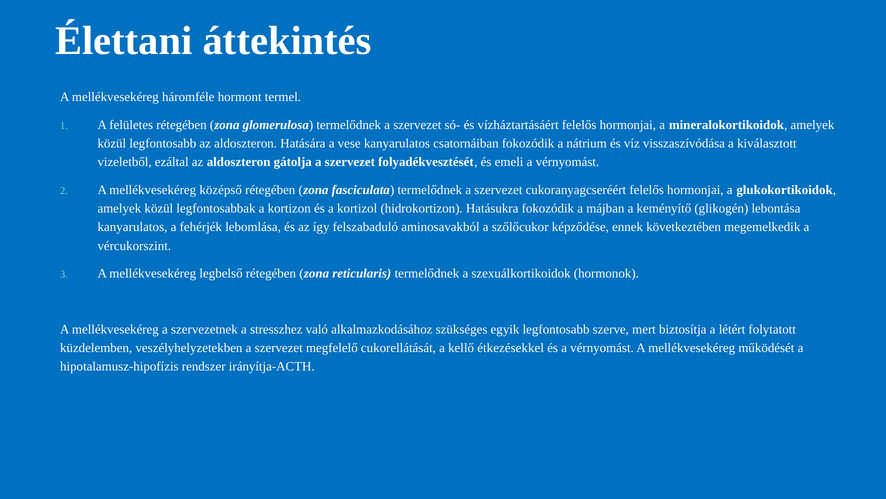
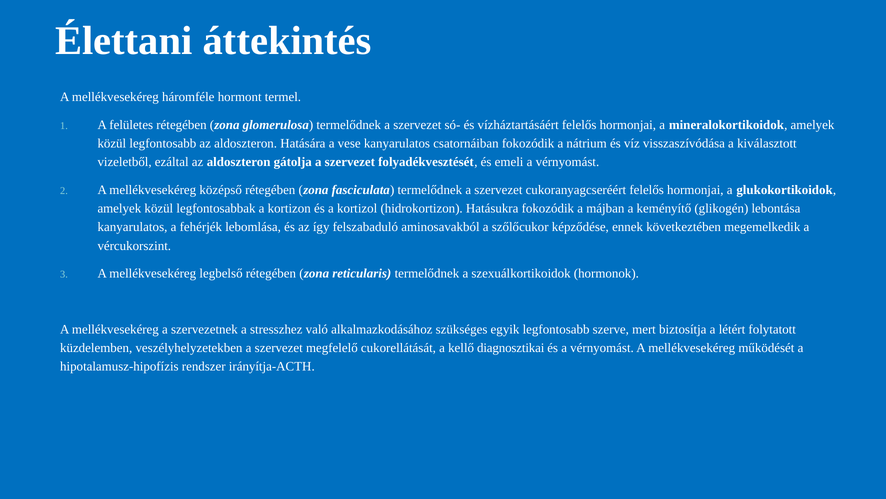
étkezésekkel: étkezésekkel -> diagnosztikai
